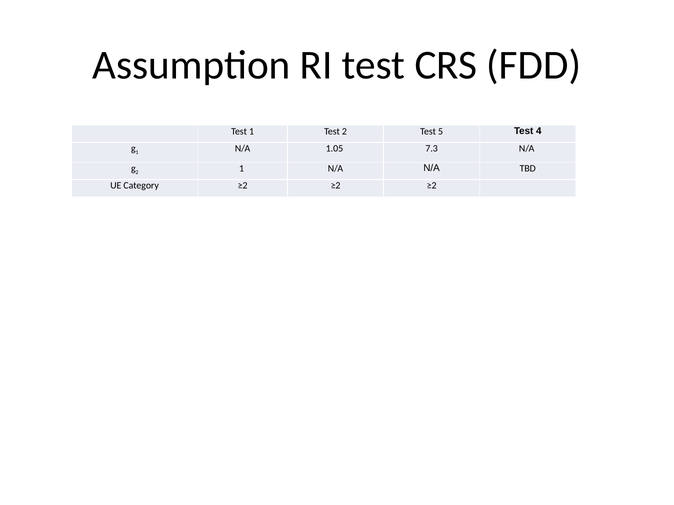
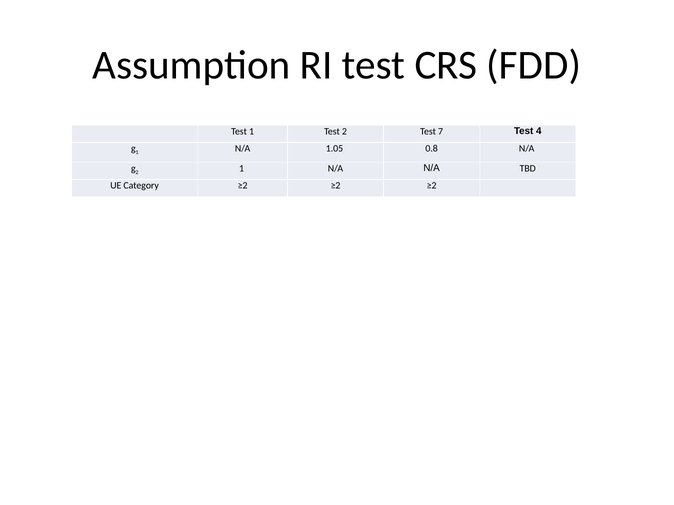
5: 5 -> 7
7.3: 7.3 -> 0.8
